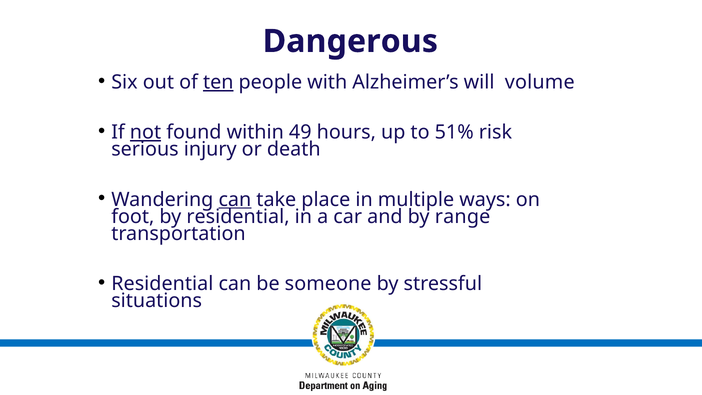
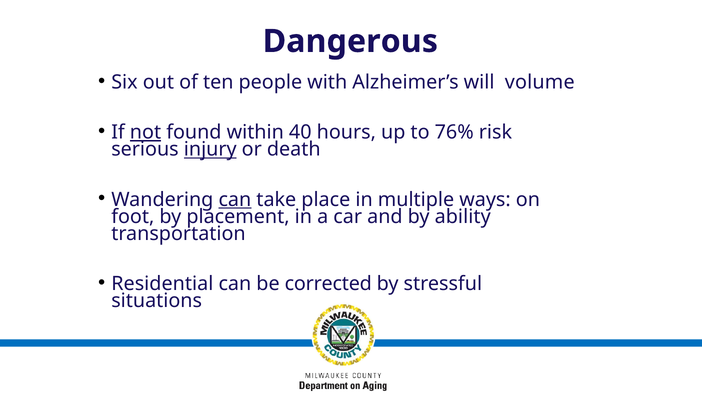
ten underline: present -> none
49: 49 -> 40
51%: 51% -> 76%
injury underline: none -> present
by residential: residential -> placement
range: range -> ability
someone: someone -> corrected
